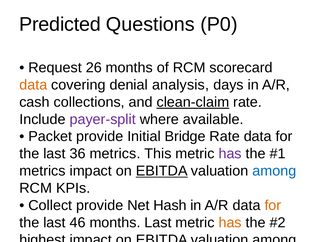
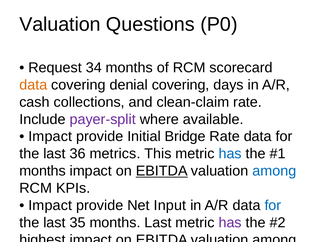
Predicted at (60, 25): Predicted -> Valuation
26: 26 -> 34
denial analysis: analysis -> covering
clean-claim underline: present -> none
Packet at (50, 137): Packet -> Impact
has at (230, 154) colour: purple -> blue
metrics at (42, 171): metrics -> months
Collect at (50, 206): Collect -> Impact
Hash: Hash -> Input
for at (273, 206) colour: orange -> blue
46: 46 -> 35
has at (230, 223) colour: orange -> purple
